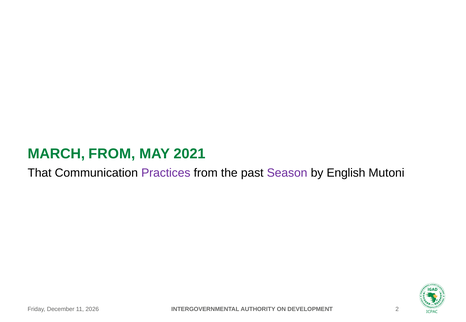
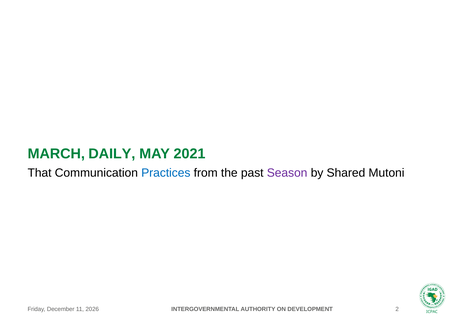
MARCH FROM: FROM -> DAILY
Practices colour: purple -> blue
English: English -> Shared
